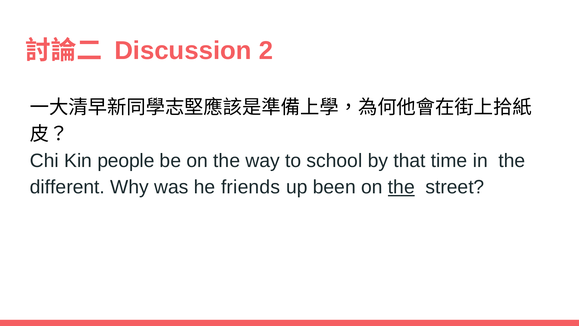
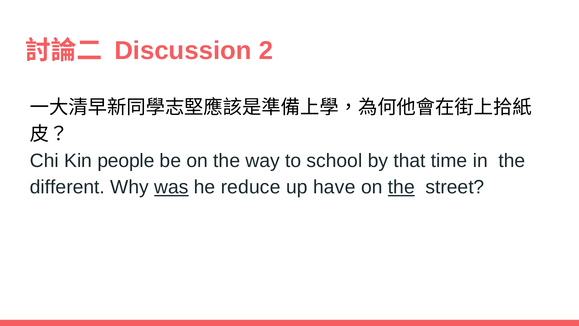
was underline: none -> present
friends: friends -> reduce
been: been -> have
